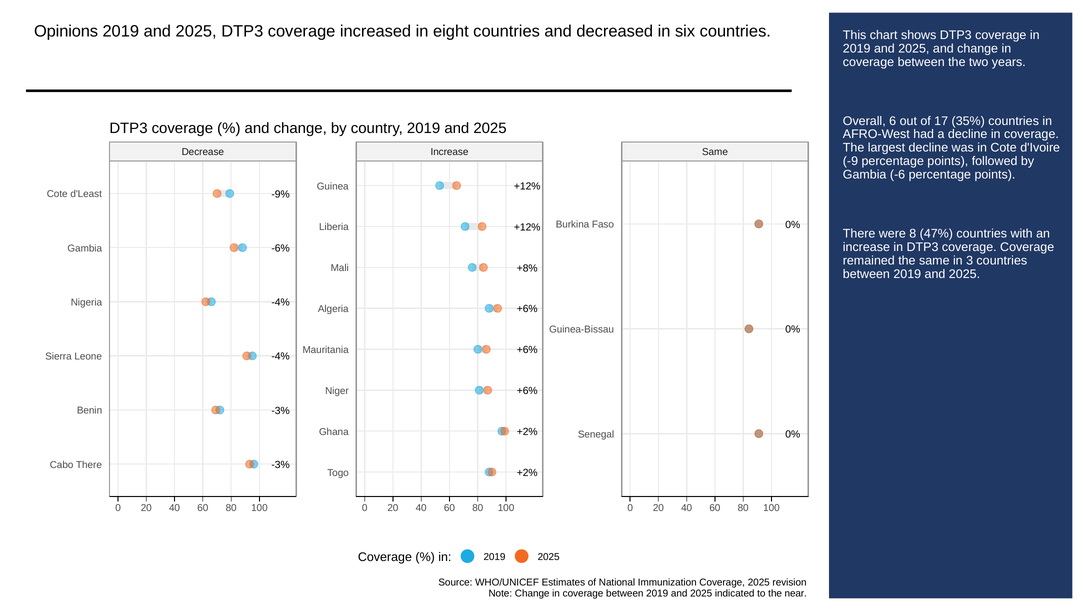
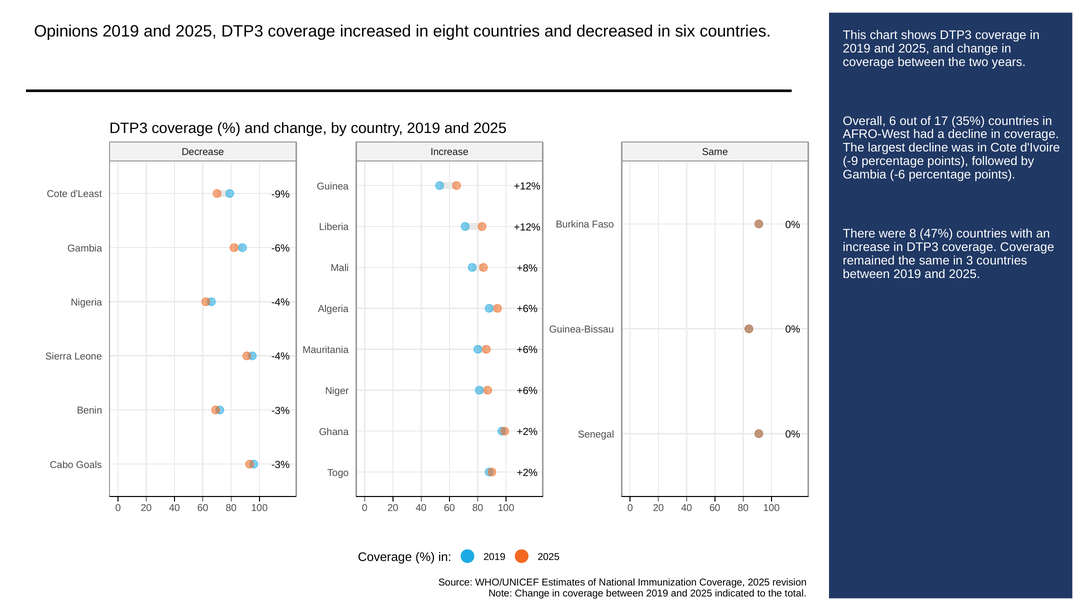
Cabo There: There -> Goals
near: near -> total
